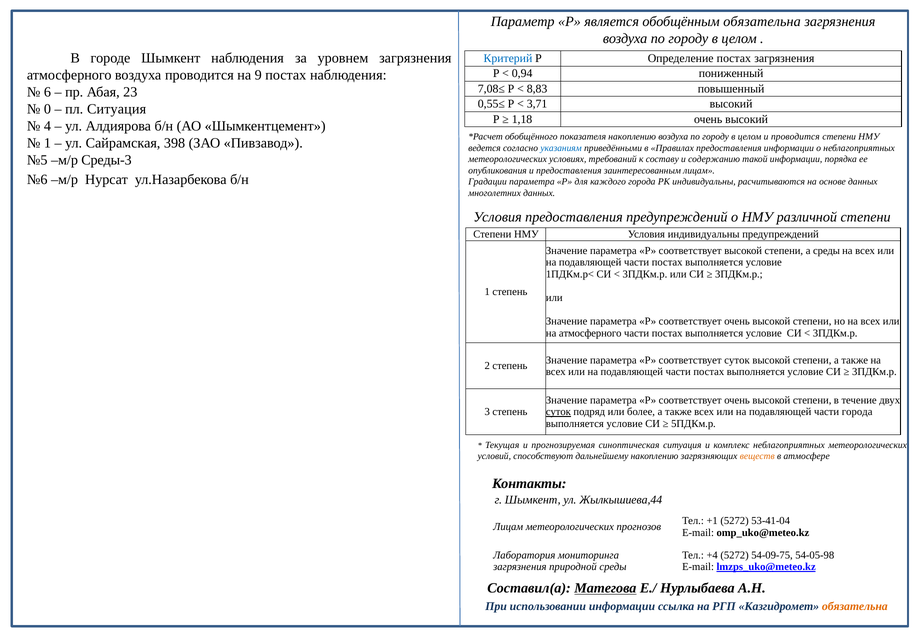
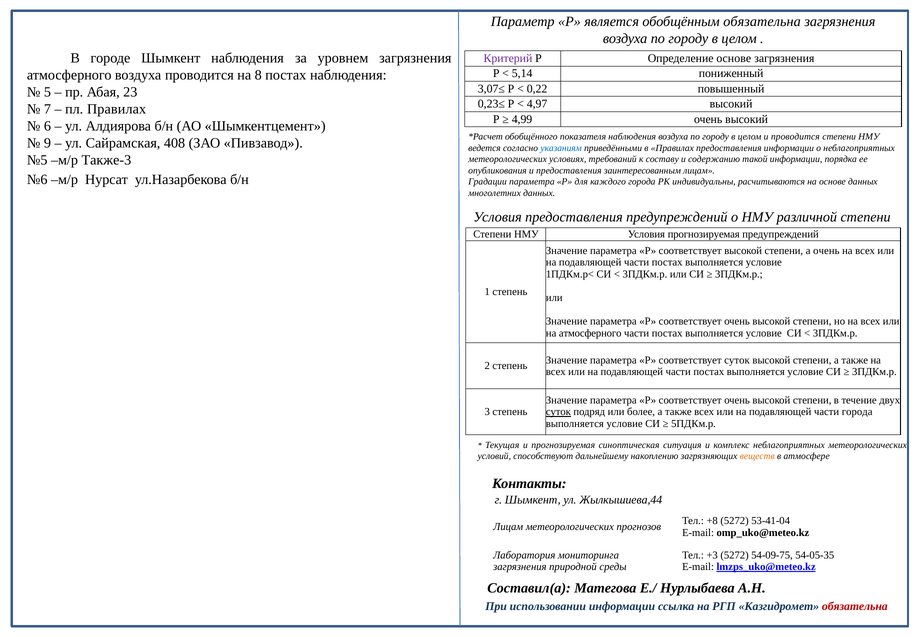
Критерий colour: blue -> purple
Определение постах: постах -> основе
0,94: 0,94 -> 5,14
9: 9 -> 8
7,08≤: 7,08≤ -> 3,07≤
8,83: 8,83 -> 0,22
6: 6 -> 5
0,55≤: 0,55≤ -> 0,23≤
3,71: 3,71 -> 4,97
0: 0 -> 7
пл Ситуация: Ситуация -> Правилах
1,18: 1,18 -> 4,99
4: 4 -> 6
показателя накоплению: накоплению -> наблюдения
1 at (48, 143): 1 -> 9
398: 398 -> 408
Среды-3: Среды-3 -> Также-3
Условия индивидуальны: индивидуальны -> прогнозируемая
а среды: среды -> очень
+1: +1 -> +8
+4: +4 -> +3
54-05-98: 54-05-98 -> 54-05-35
Матегова underline: present -> none
обязательна at (855, 607) colour: orange -> red
